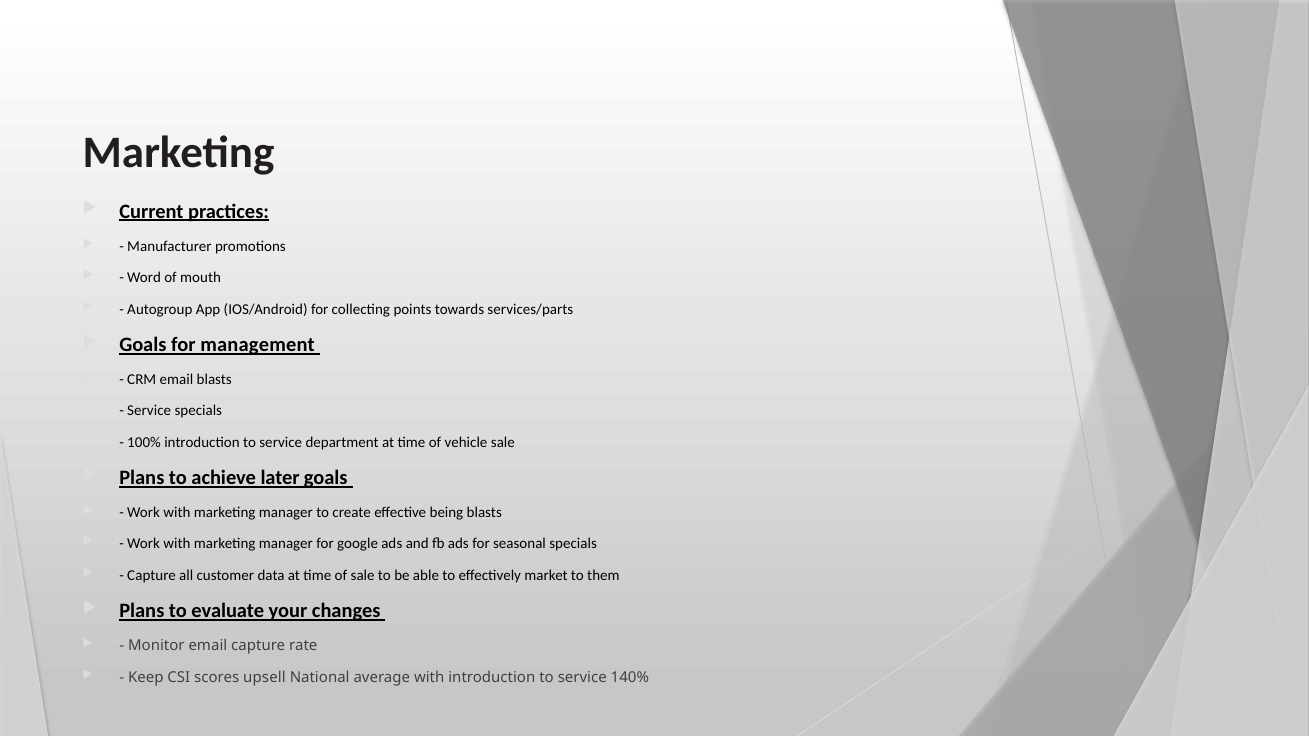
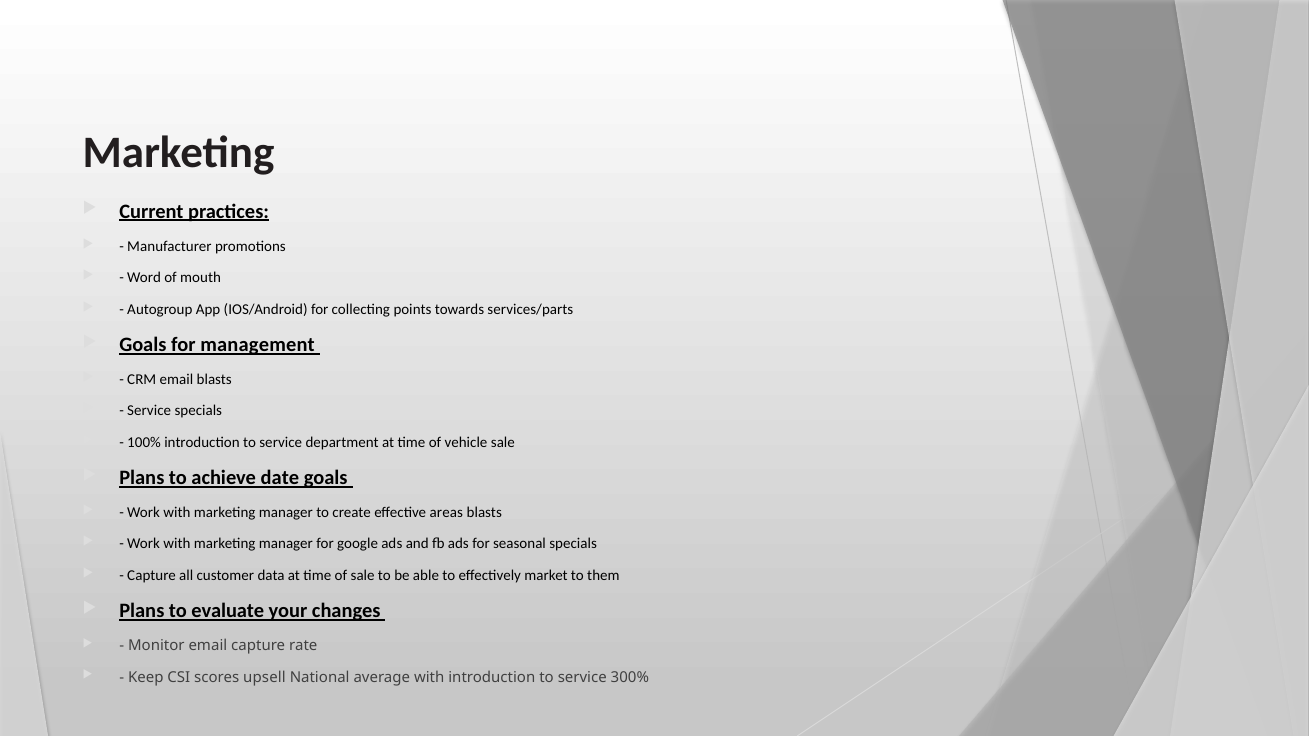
later: later -> date
being: being -> areas
140%: 140% -> 300%
